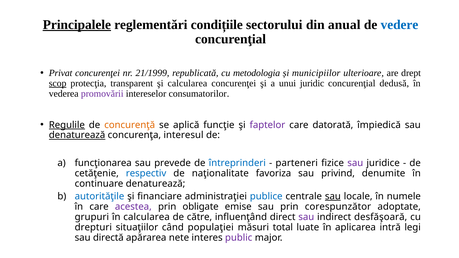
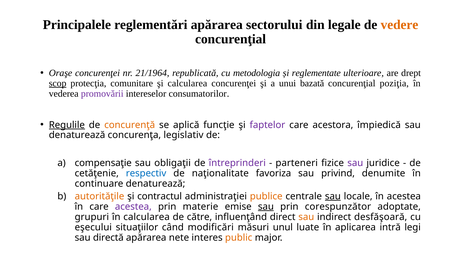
Principalele underline: present -> none
reglementări condițiile: condițiile -> apărarea
anual: anual -> legale
vedere colour: blue -> orange
Privat: Privat -> Oraşe
21/1999: 21/1999 -> 21/1964
municipiilor: municipiilor -> reglementate
transparent: transparent -> comunitare
juridic: juridic -> bazată
dedusă: dedusă -> poziţia
datorată: datorată -> acestora
denaturează at (77, 135) underline: present -> none
interesul: interesul -> legislativ
funcţionarea: funcţionarea -> compensaţie
prevede: prevede -> obligaţii
întreprinderi colour: blue -> purple
autorităţile colour: blue -> orange
financiare: financiare -> contractul
publice colour: blue -> orange
în numele: numele -> acestea
obligate: obligate -> materie
sau at (266, 207) underline: none -> present
sau at (306, 217) colour: purple -> orange
drepturi: drepturi -> eşecului
populaţiei: populaţiei -> modificări
total: total -> unul
public colour: purple -> orange
